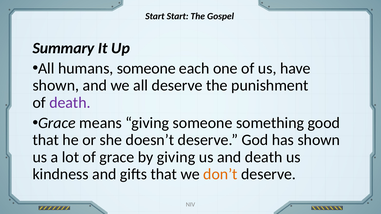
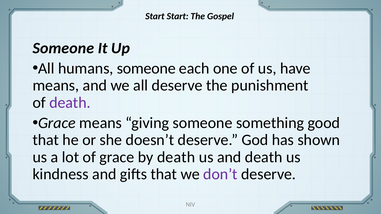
Summary at (63, 48): Summary -> Someone
shown at (56, 86): shown -> means
by giving: giving -> death
don’t colour: orange -> purple
